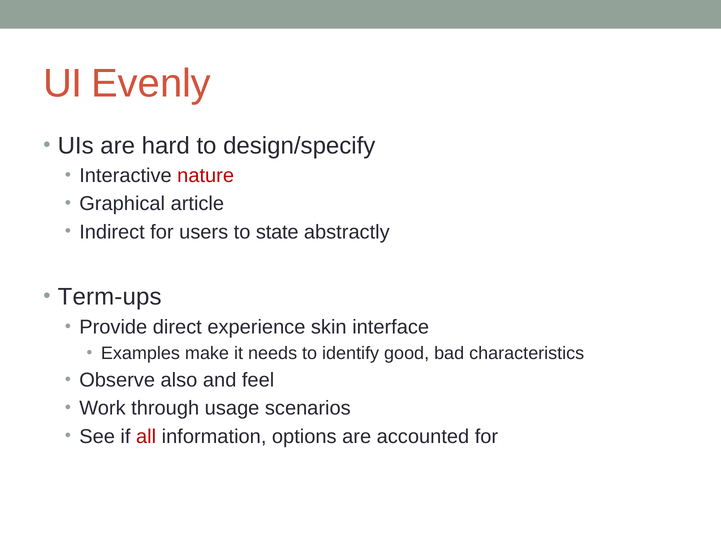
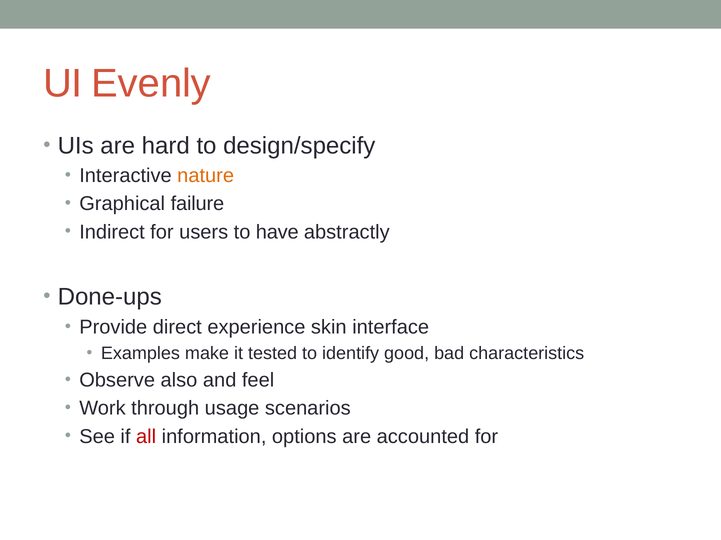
nature colour: red -> orange
article: article -> failure
state: state -> have
Term-ups: Term-ups -> Done-ups
needs: needs -> tested
